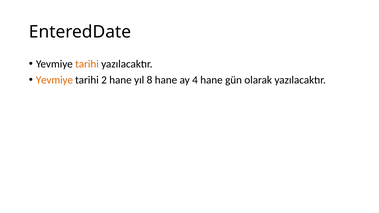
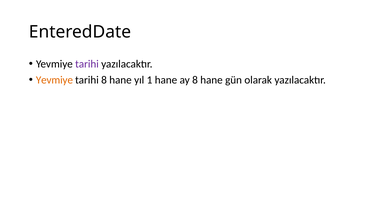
tarihi at (87, 64) colour: orange -> purple
tarihi 2: 2 -> 8
8: 8 -> 1
ay 4: 4 -> 8
